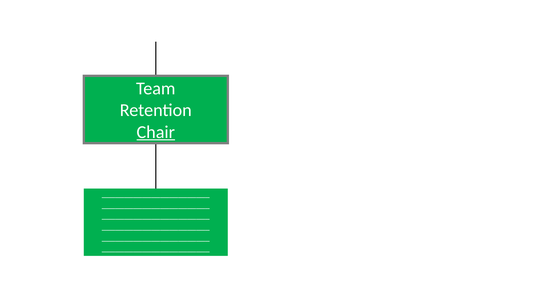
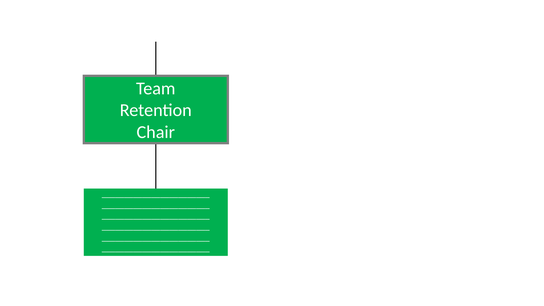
Chair underline: present -> none
